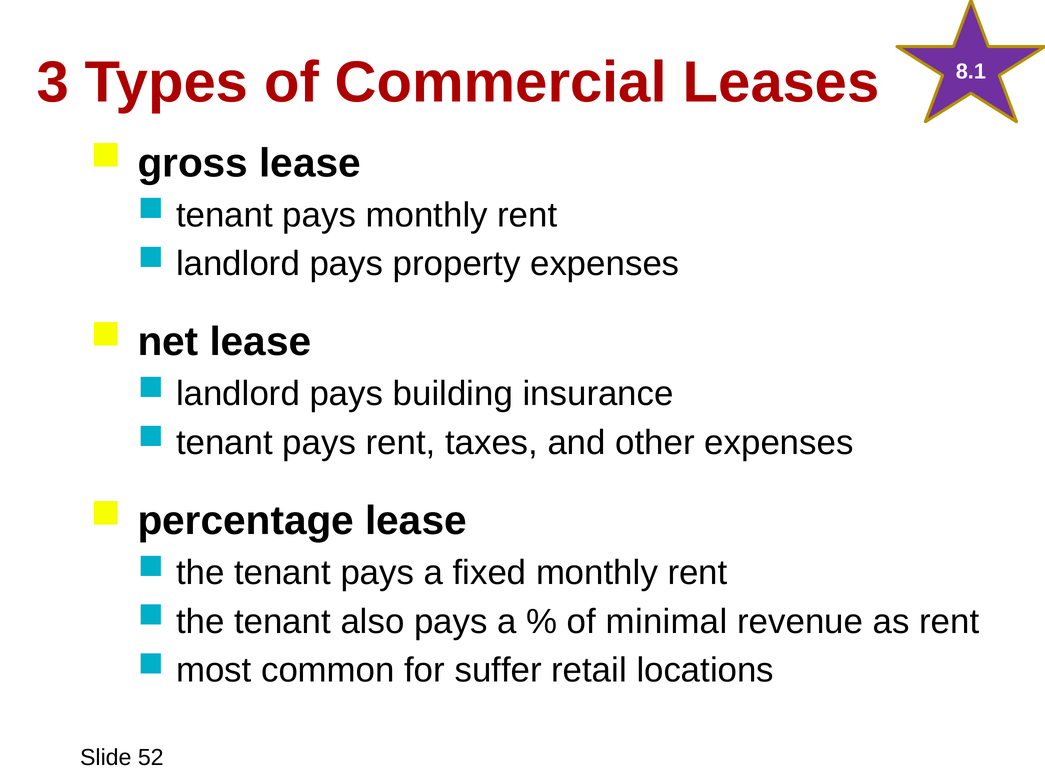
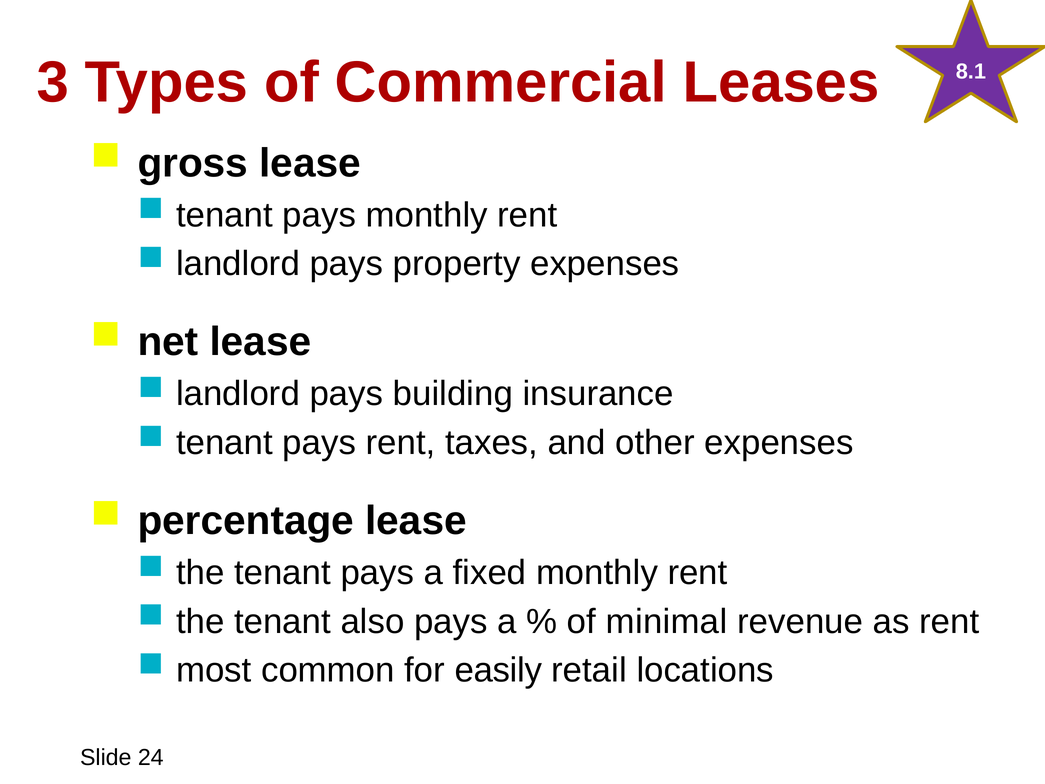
suffer: suffer -> easily
52: 52 -> 24
